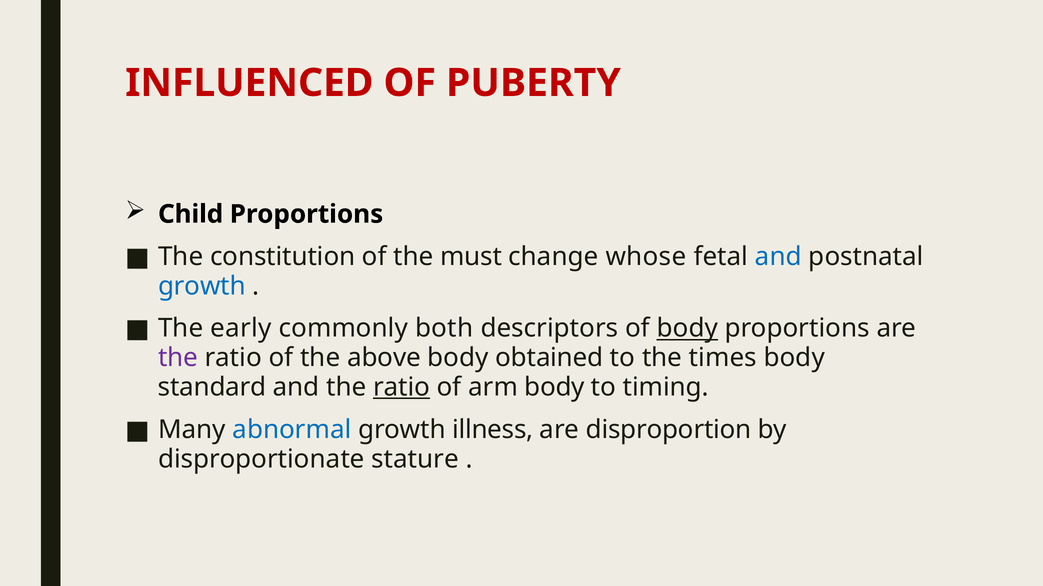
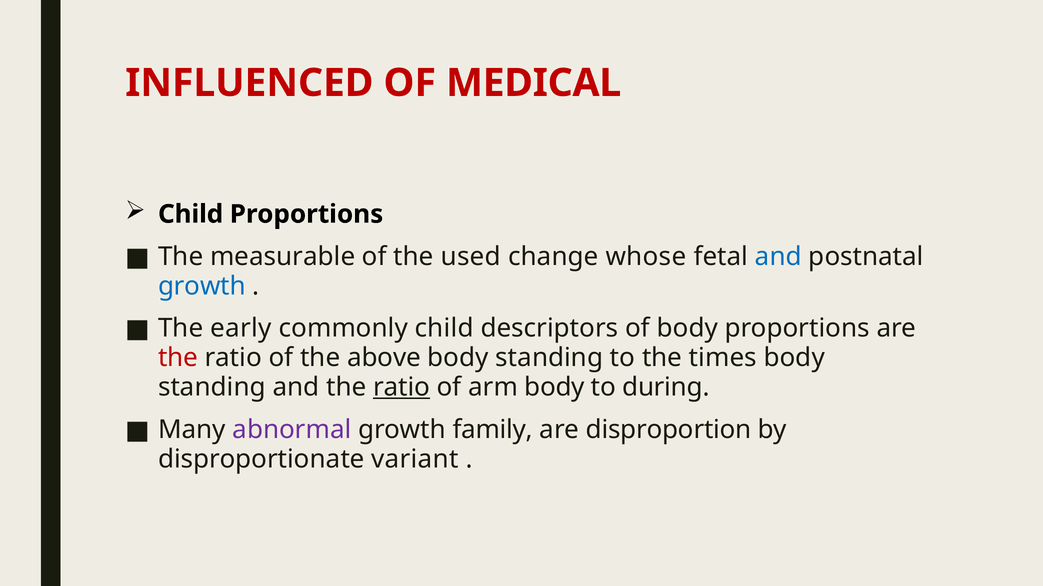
PUBERTY: PUBERTY -> MEDICAL
constitution: constitution -> measurable
must: must -> used
commonly both: both -> child
body at (687, 329) underline: present -> none
the at (178, 358) colour: purple -> red
obtained at (549, 358): obtained -> standing
standard at (212, 388): standard -> standing
timing: timing -> during
abnormal colour: blue -> purple
illness: illness -> family
stature: stature -> variant
